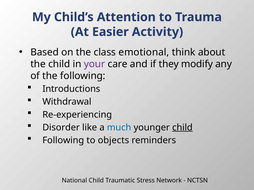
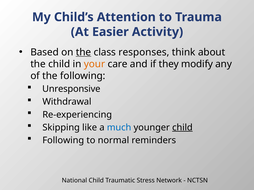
the at (84, 52) underline: none -> present
emotional: emotional -> responses
your colour: purple -> orange
Introductions: Introductions -> Unresponsive
Disorder: Disorder -> Skipping
objects: objects -> normal
